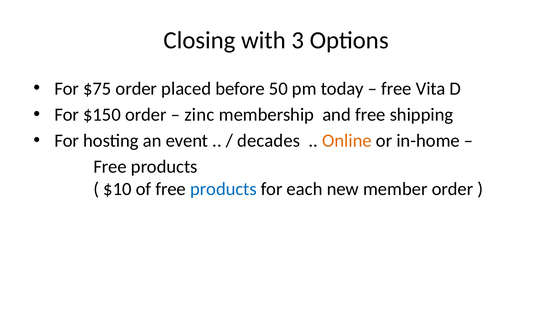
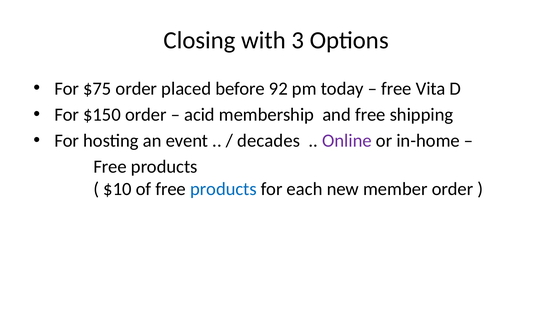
50: 50 -> 92
zinc: zinc -> acid
Online colour: orange -> purple
